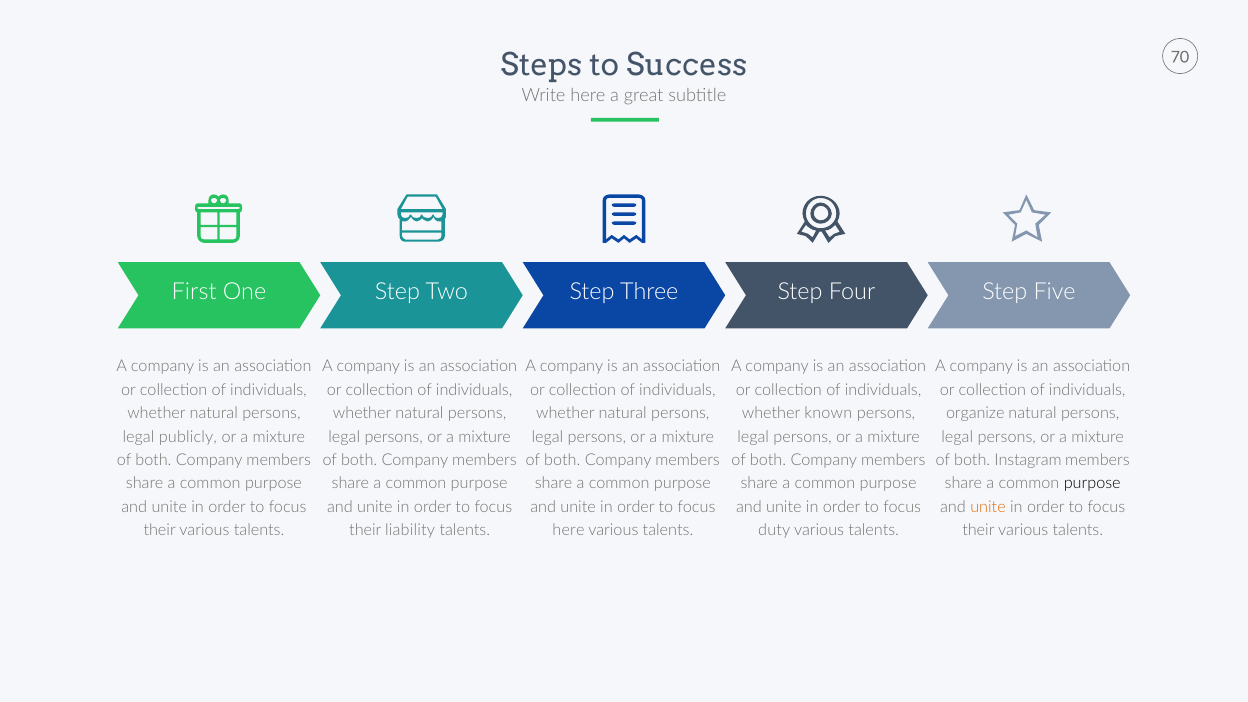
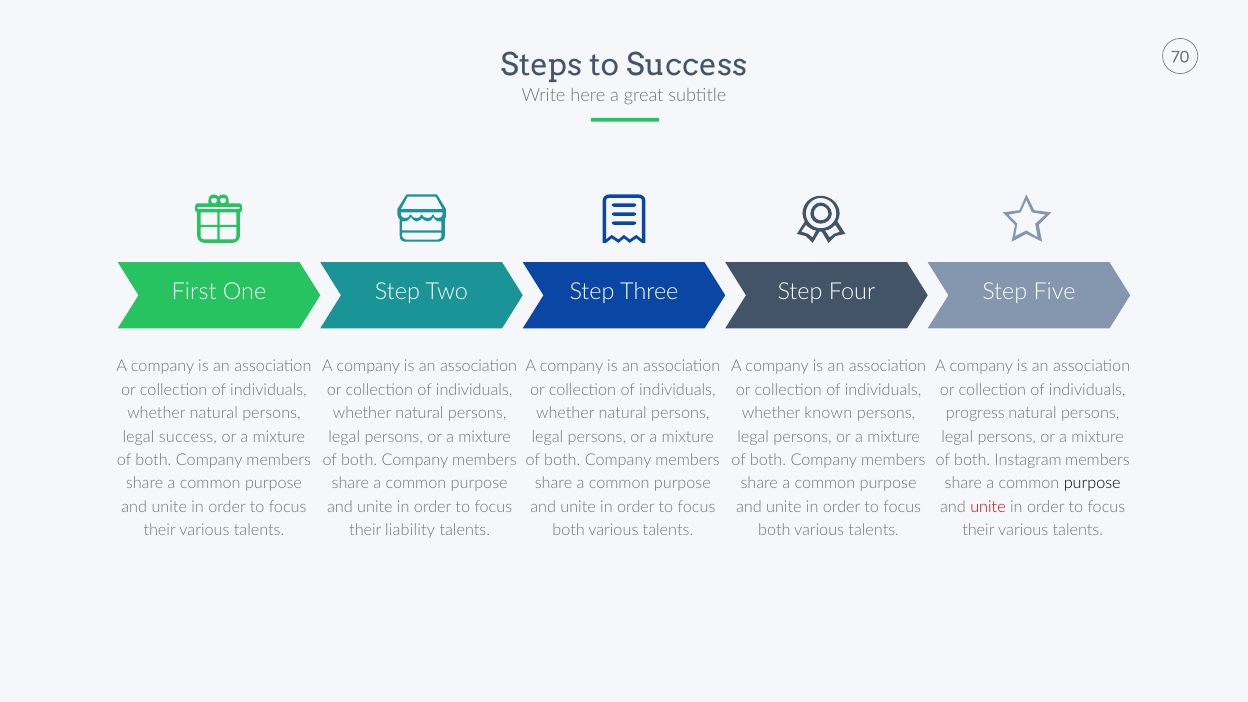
organize: organize -> progress
legal publicly: publicly -> success
unite at (988, 507) colour: orange -> red
here at (568, 530): here -> both
duty at (774, 530): duty -> both
